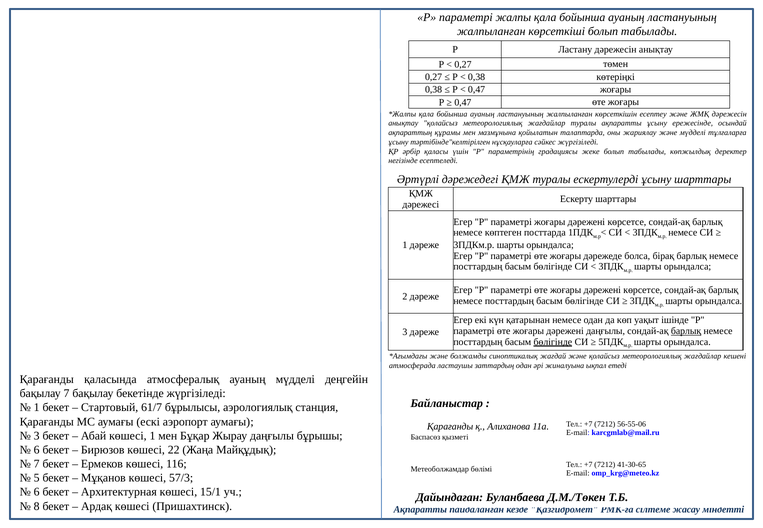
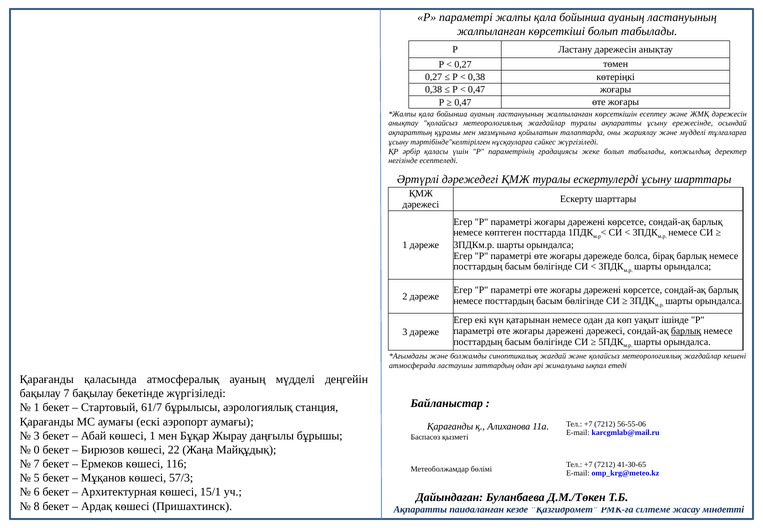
дәрежені даңғылы: даңғылы -> дәрежесі
бөлігінде at (553, 342) underline: present -> none
6 at (37, 450): 6 -> 0
